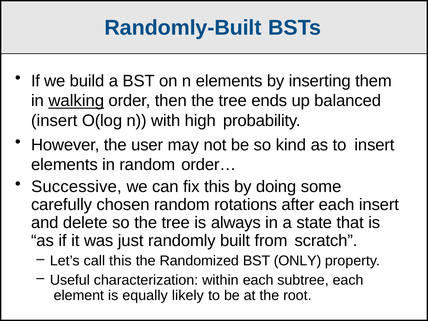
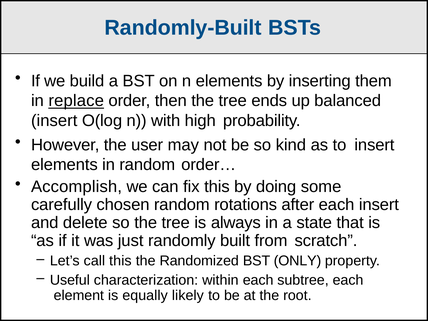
walking: walking -> replace
Successive: Successive -> Accomplish
